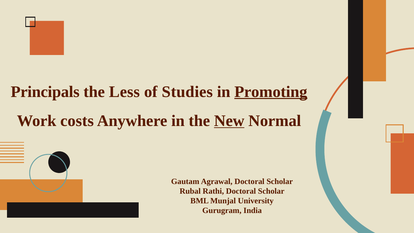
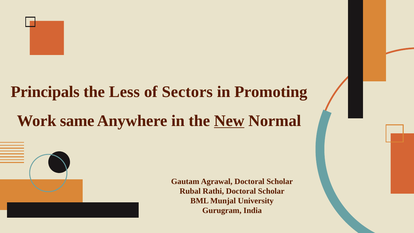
Studies: Studies -> Sectors
Promoting underline: present -> none
costs: costs -> same
